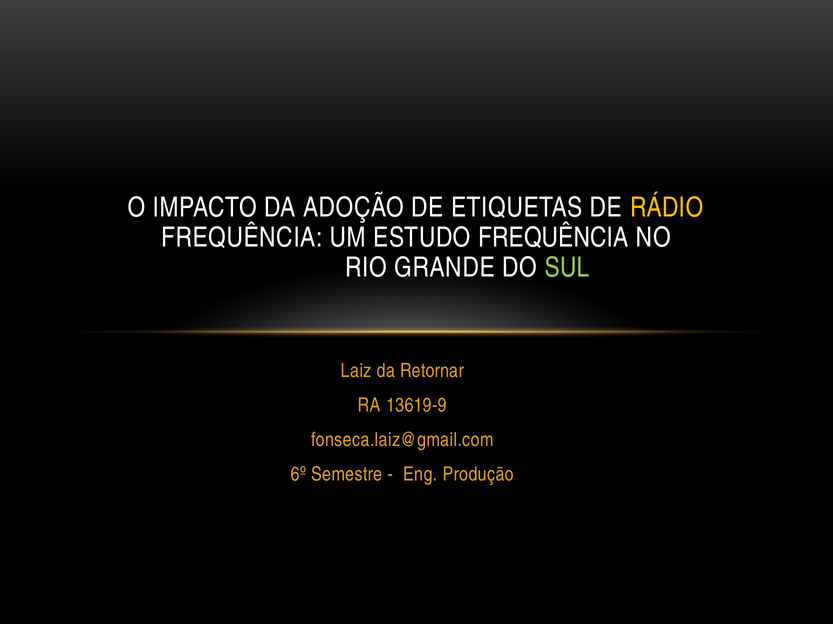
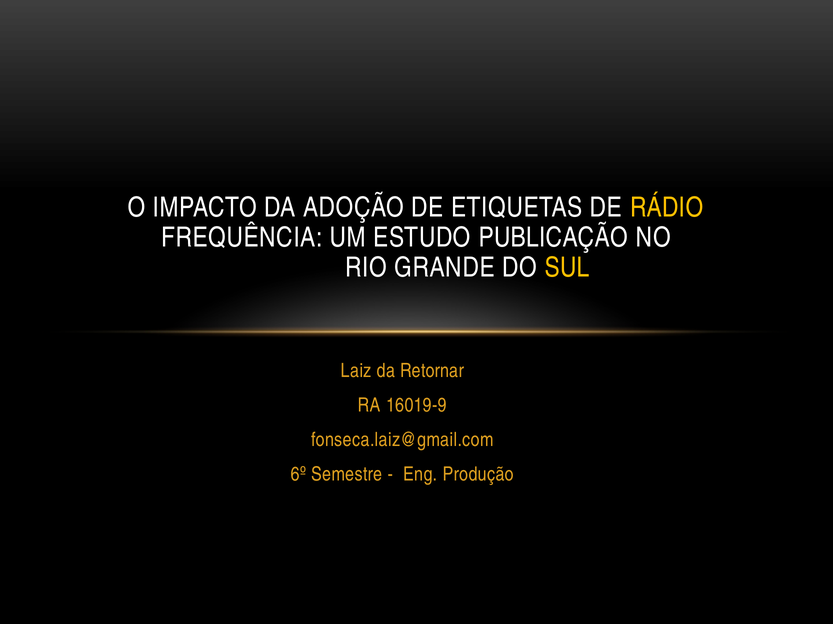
ESTUDO FREQUÊNCIA: FREQUÊNCIA -> PUBLICAÇÃO
SUL colour: light green -> yellow
13619-9: 13619-9 -> 16019-9
